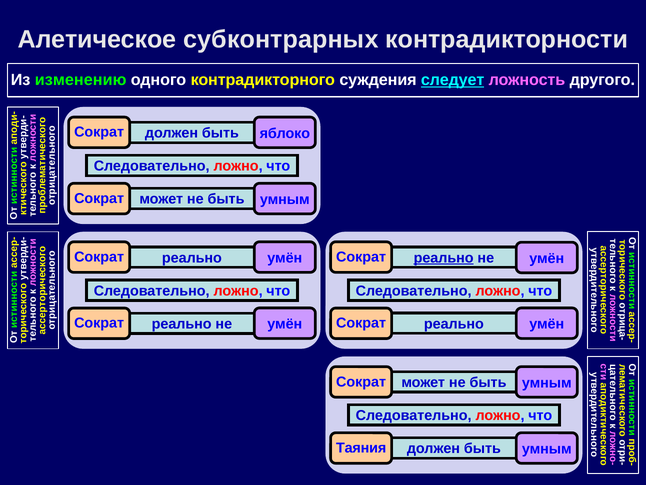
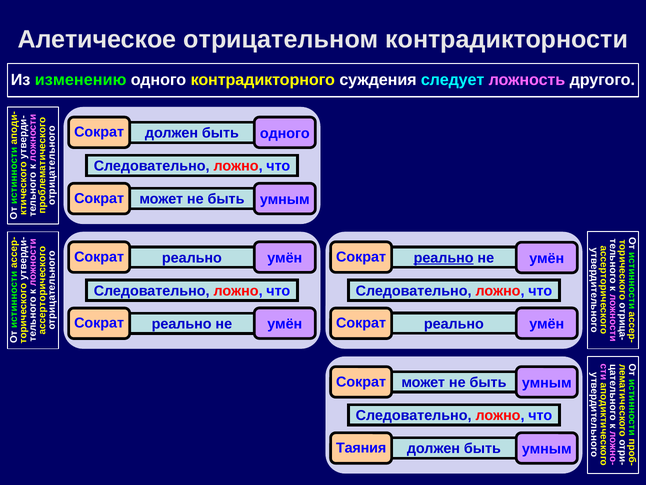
субконтрарных: субконтрарных -> отрицательном
следует underline: present -> none
Сократ яблоко: яблоко -> одного
